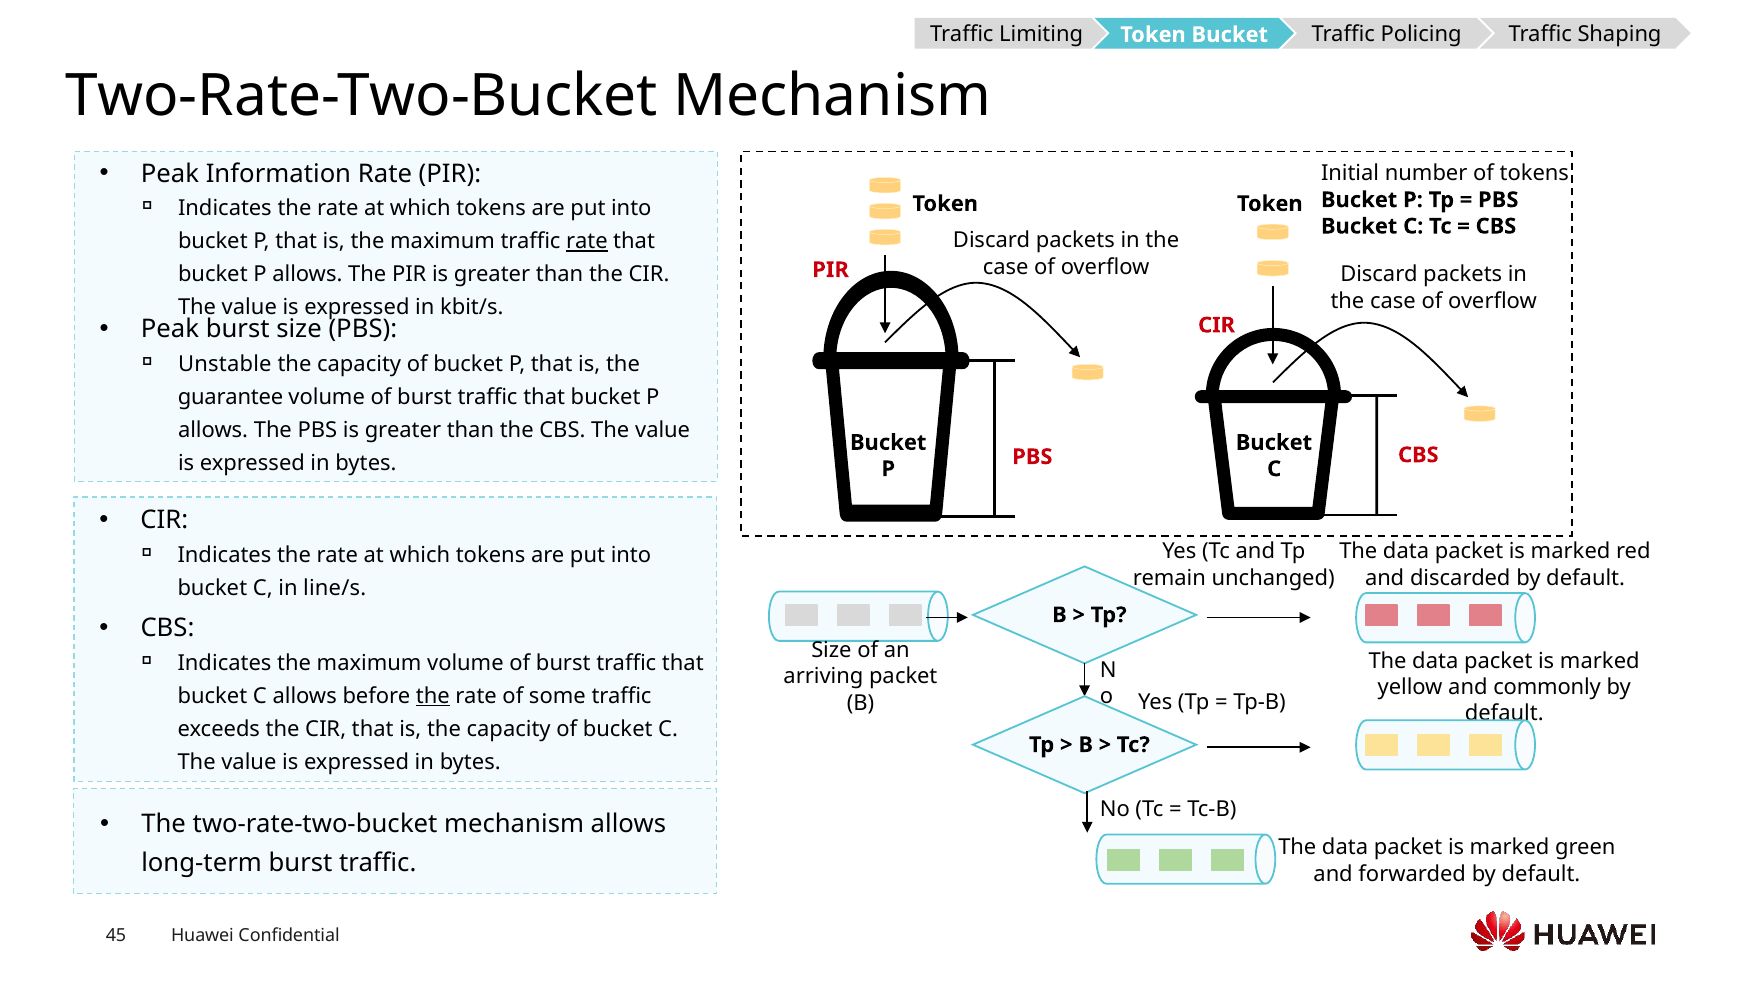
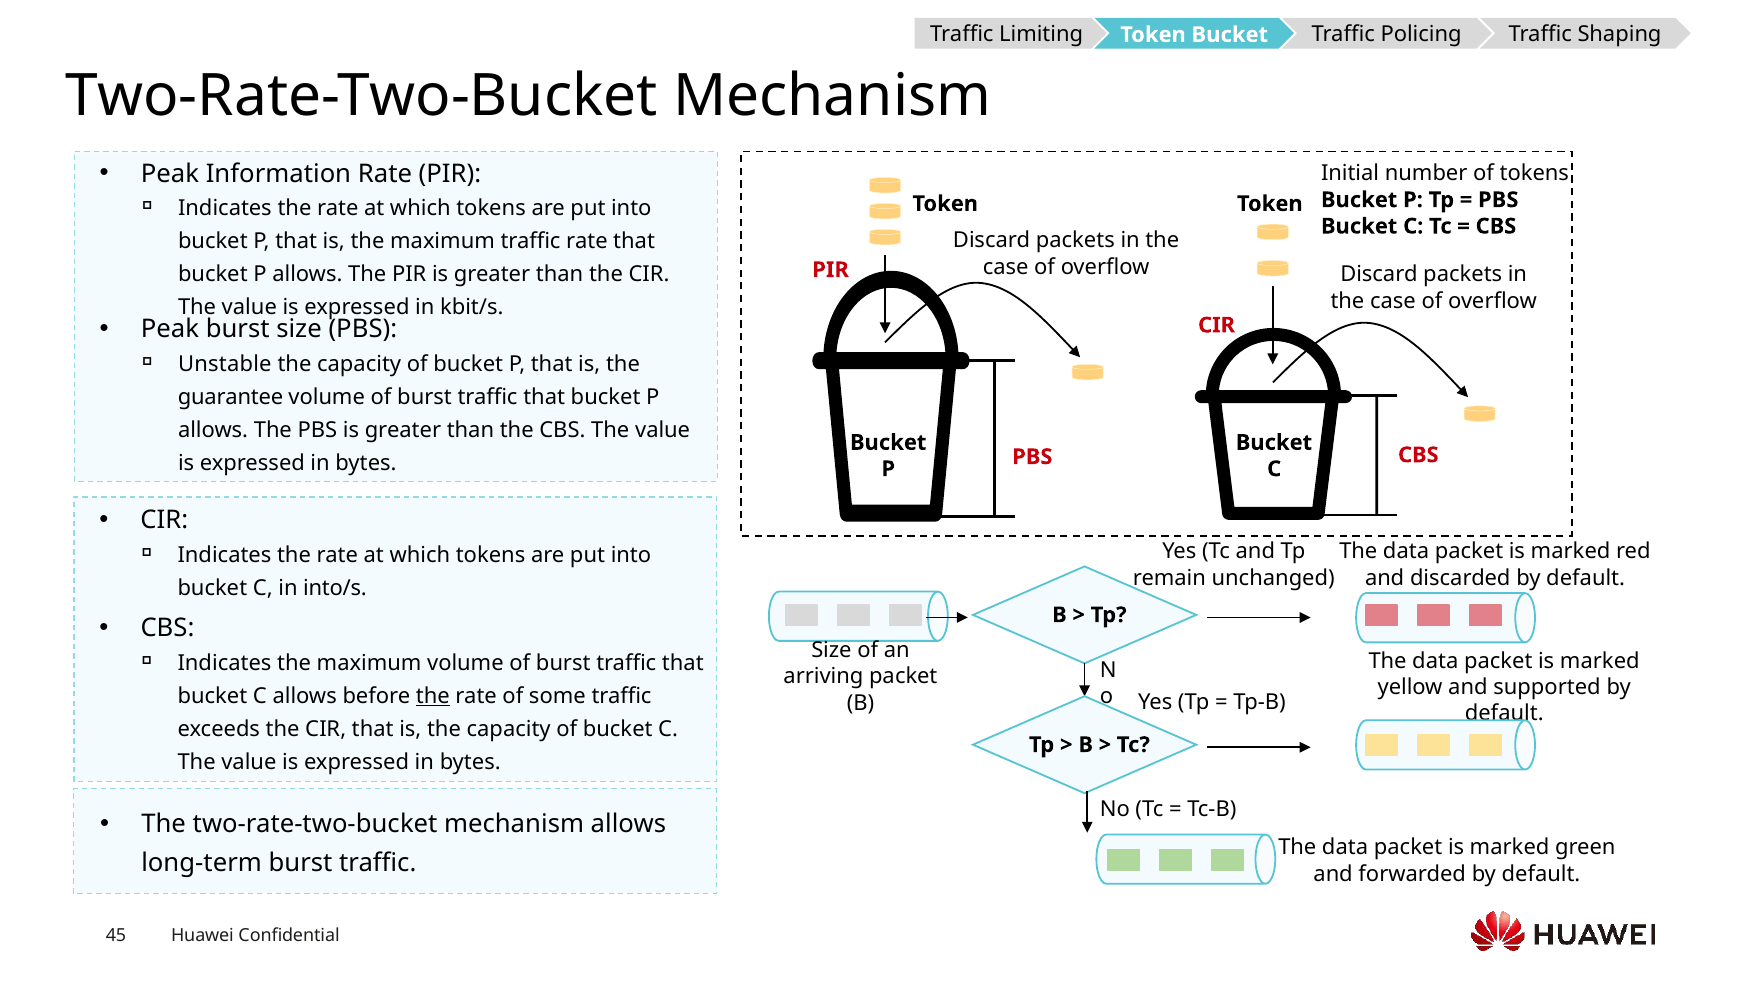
rate at (587, 242) underline: present -> none
line/s: line/s -> into/s
commonly: commonly -> supported
